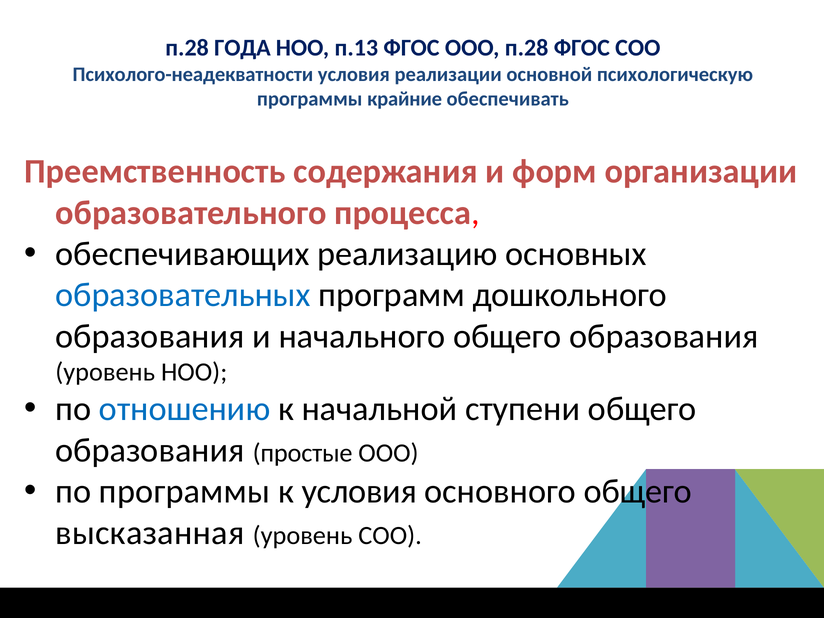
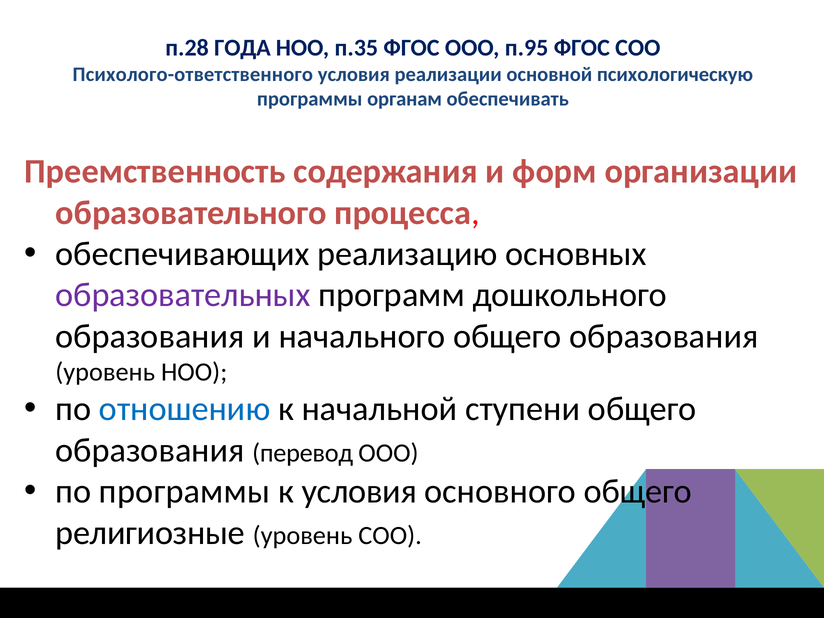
п.13: п.13 -> п.35
ООО п.28: п.28 -> п.95
Психолого-неадекватности: Психолого-неадекватности -> Психолого-ответственного
крайние: крайние -> органам
образовательных colour: blue -> purple
простые: простые -> перевод
высказанная: высказанная -> религиозные
